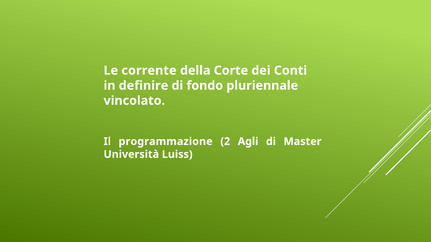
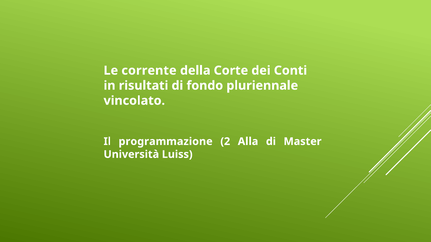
definire: definire -> risultati
Agli: Agli -> Alla
